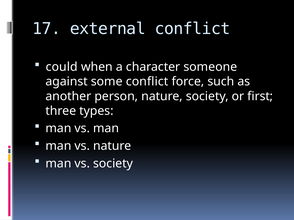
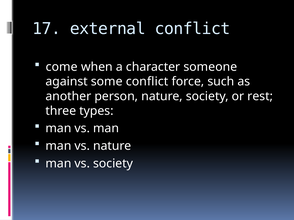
could: could -> come
first: first -> rest
